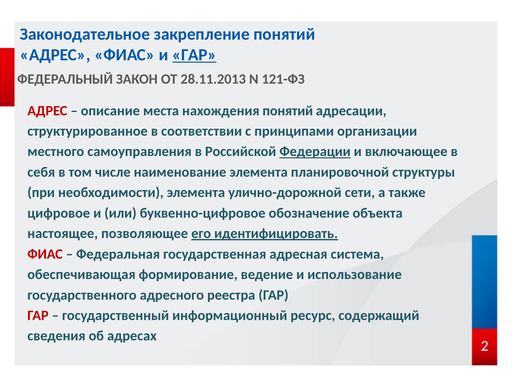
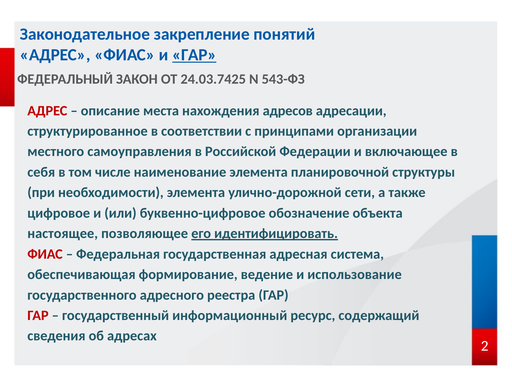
28.11.2013: 28.11.2013 -> 24.03.7425
121-ФЗ: 121-ФЗ -> 543-ФЗ
нахождения понятий: понятий -> адресов
Федерации underline: present -> none
